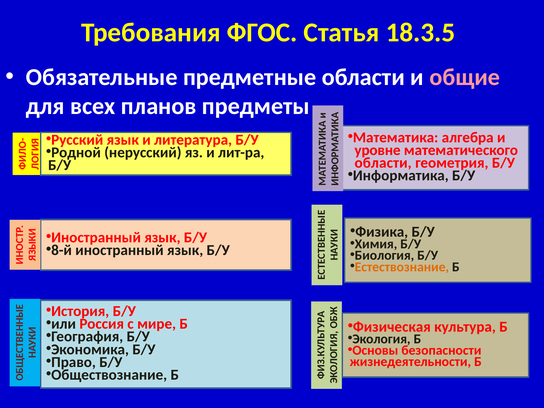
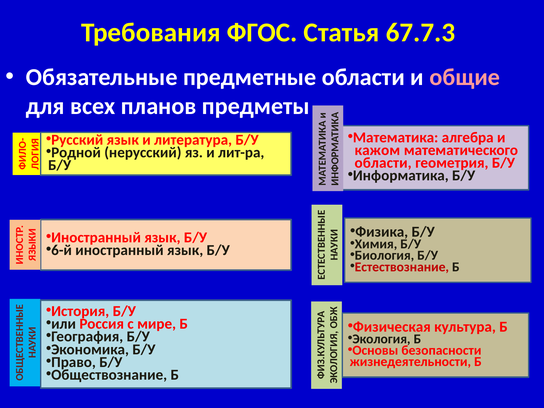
18.3.5: 18.3.5 -> 67.7.3
уровне: уровне -> кажом
8-й: 8-й -> 6-й
Естествознание colour: orange -> red
